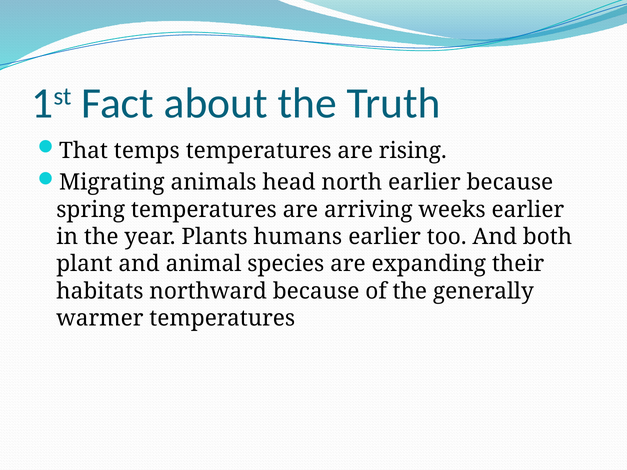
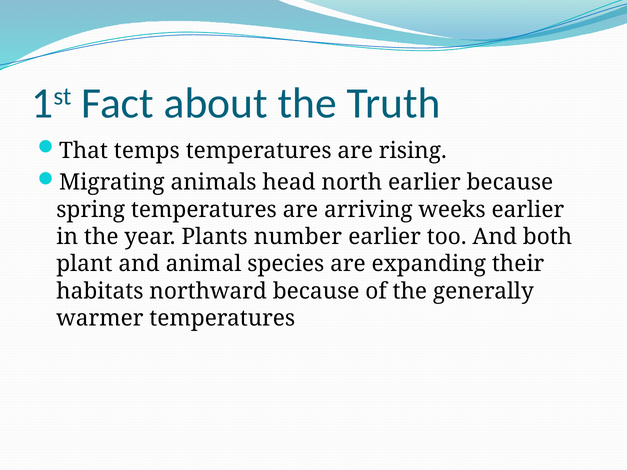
humans: humans -> number
